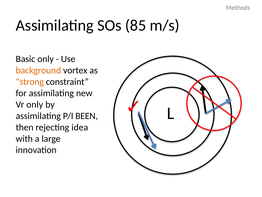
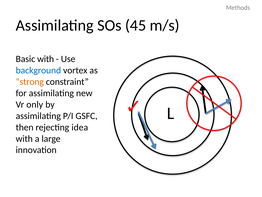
85: 85 -> 45
Basic only: only -> with
background colour: orange -> blue
BEEN: BEEN -> GSFC
